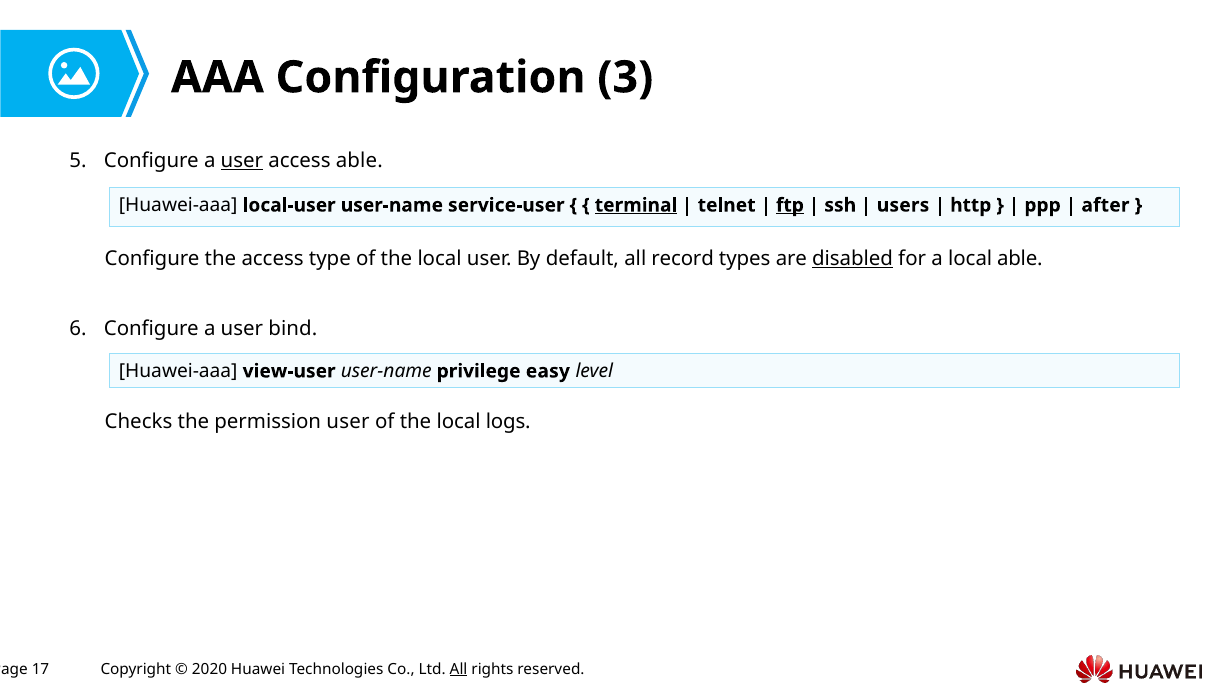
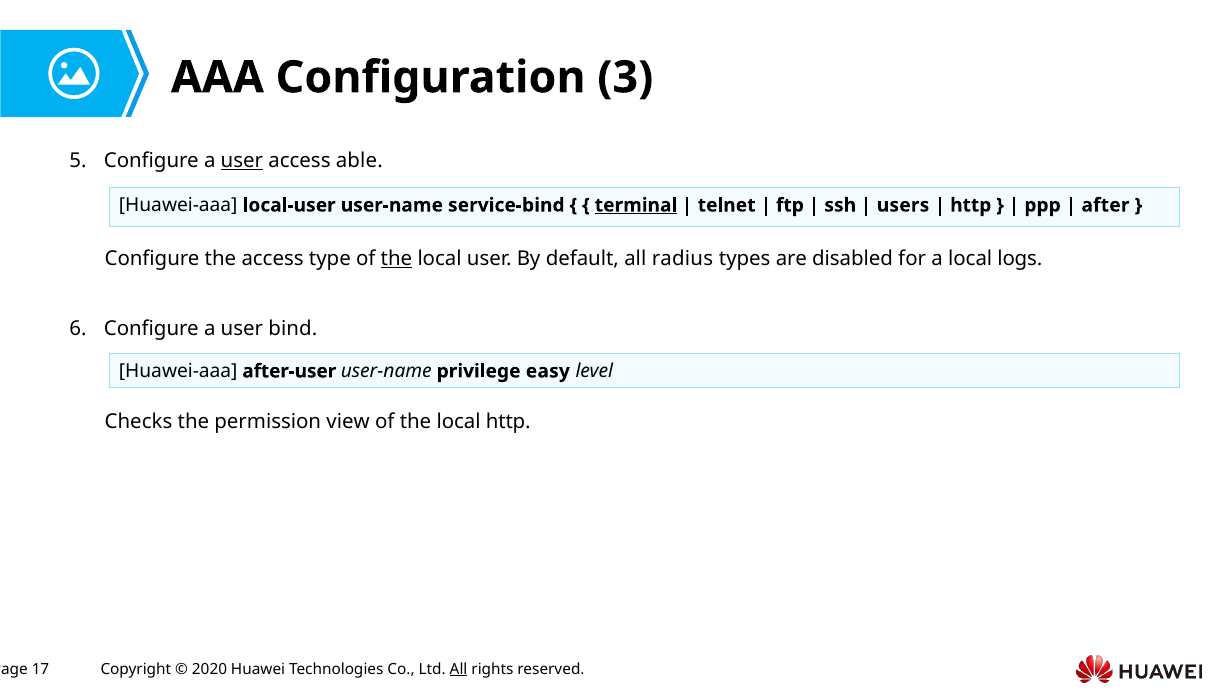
service-user: service-user -> service-bind
ftp underline: present -> none
the at (396, 259) underline: none -> present
record: record -> radius
disabled underline: present -> none
local able: able -> logs
view-user: view-user -> after-user
permission user: user -> view
local logs: logs -> http
